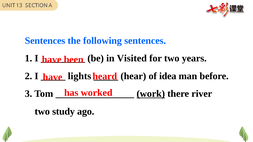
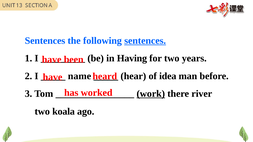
sentences at (145, 41) underline: none -> present
Visited: Visited -> Having
lights: lights -> name
study: study -> koala
